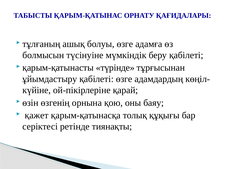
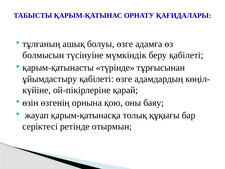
қажет: қажет -> жауап
тиянақты: тиянақты -> отырмын
